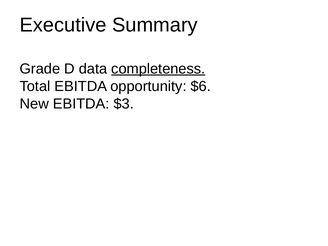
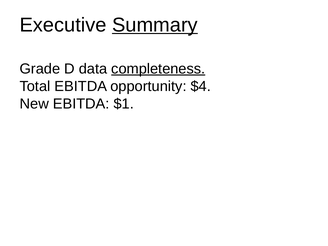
Summary underline: none -> present
$6: $6 -> $4
$3: $3 -> $1
